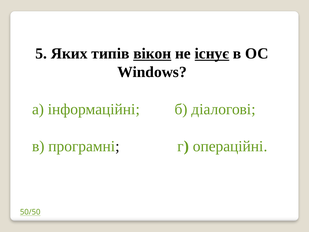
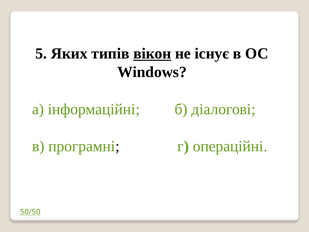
існує underline: present -> none
